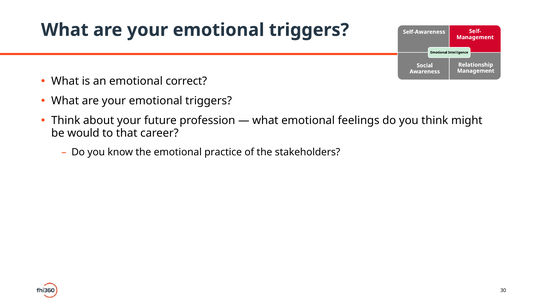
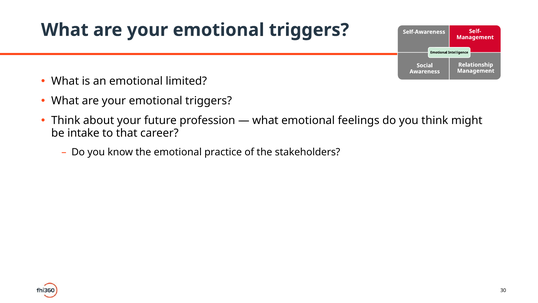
correct: correct -> limited
would: would -> intake
